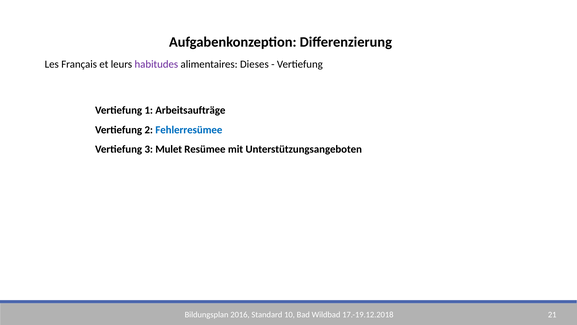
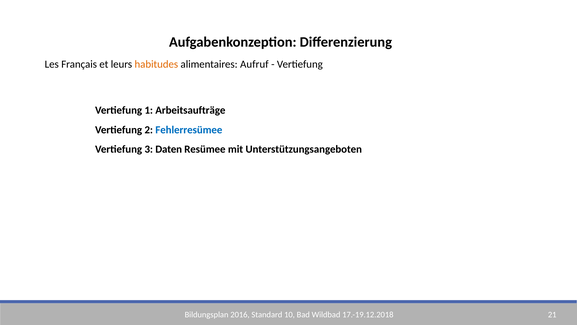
habitudes colour: purple -> orange
Dieses: Dieses -> Aufruf
Mulet: Mulet -> Daten
